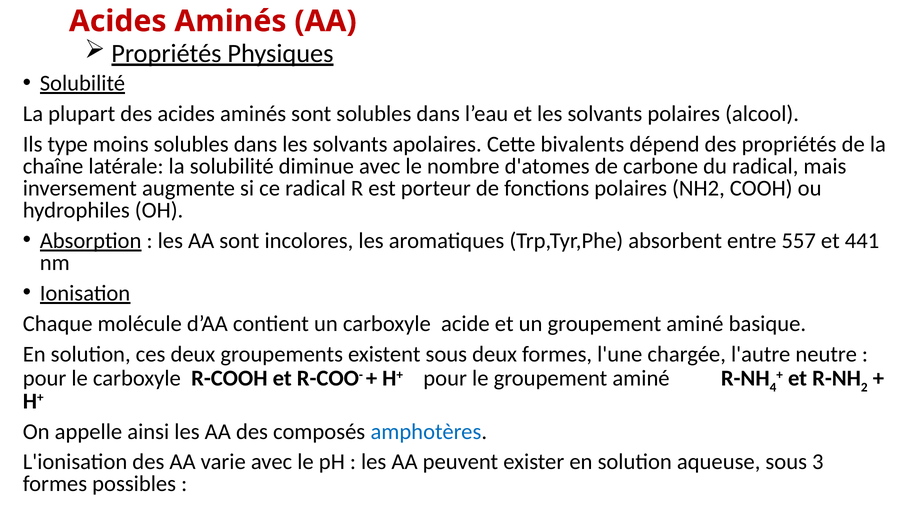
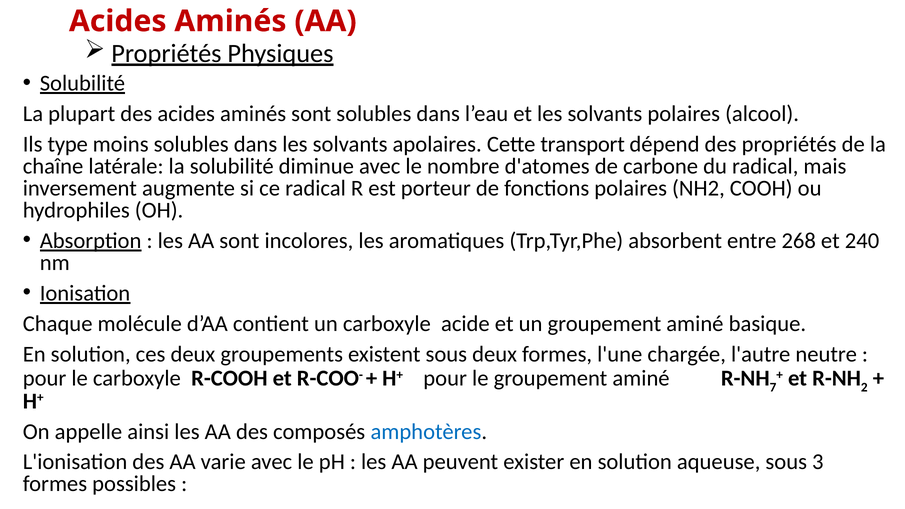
bivalents: bivalents -> transport
557: 557 -> 268
441: 441 -> 240
4: 4 -> 7
